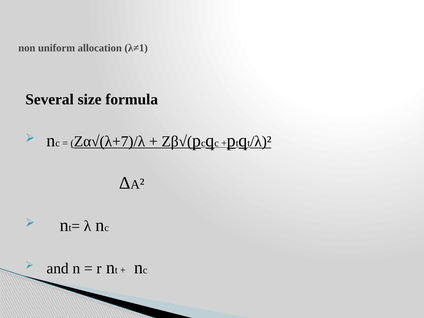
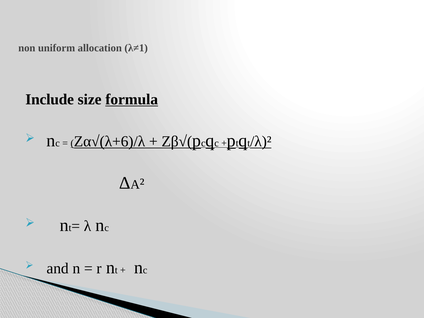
Several: Several -> Include
formula underline: none -> present
Zα√(λ+7)/λ: Zα√(λ+7)/λ -> Zα√(λ+6)/λ
